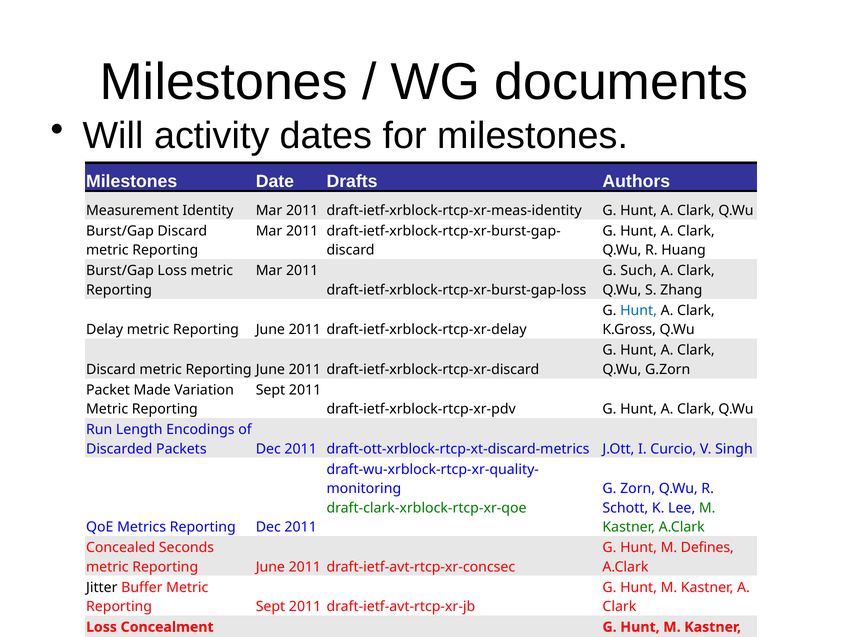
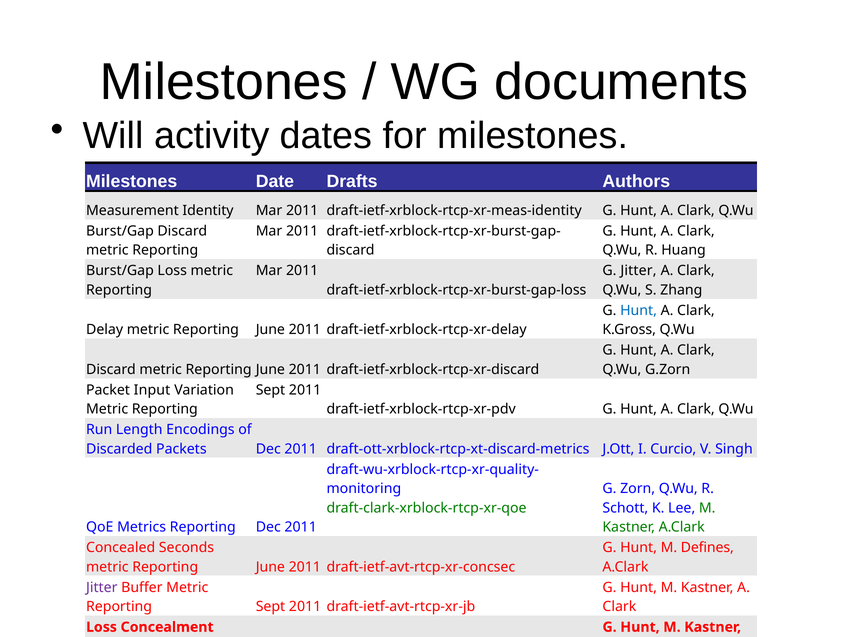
G Such: Such -> Jitter
Made: Made -> Input
Jitter at (102, 587) colour: black -> purple
